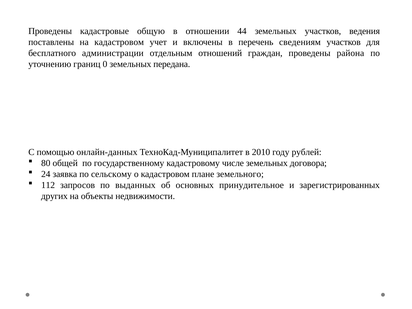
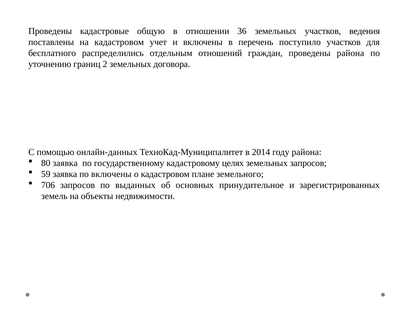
44: 44 -> 36
сведениям: сведениям -> поступило
администрации: администрации -> распределились
0: 0 -> 2
передана: передана -> договора
2010: 2010 -> 2014
году рублей: рублей -> района
80 общей: общей -> заявка
числе: числе -> целях
земельных договора: договора -> запросов
24: 24 -> 59
по сельскому: сельскому -> включены
112: 112 -> 706
других: других -> земель
